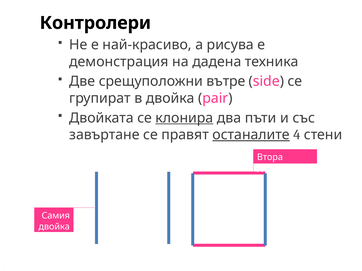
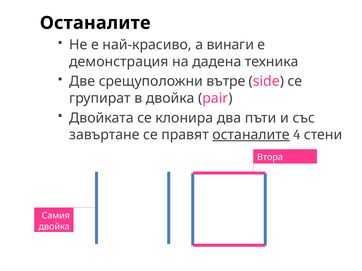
Контролери at (95, 23): Контролери -> Останалите
рисува: рисува -> винаги
клонира underline: present -> none
